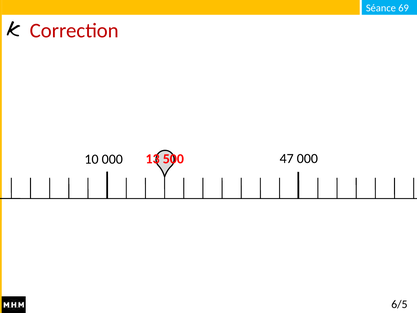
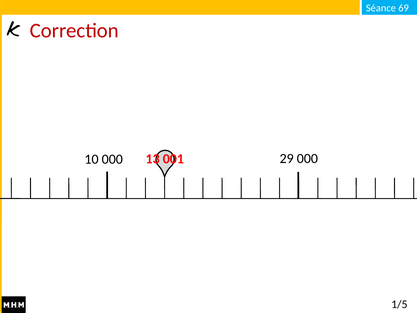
500: 500 -> 001
47: 47 -> 29
6/5: 6/5 -> 1/5
